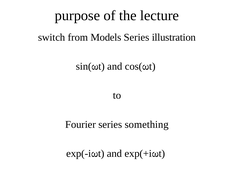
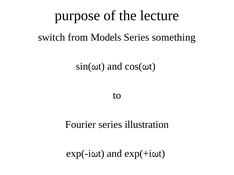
illustration: illustration -> something
something: something -> illustration
